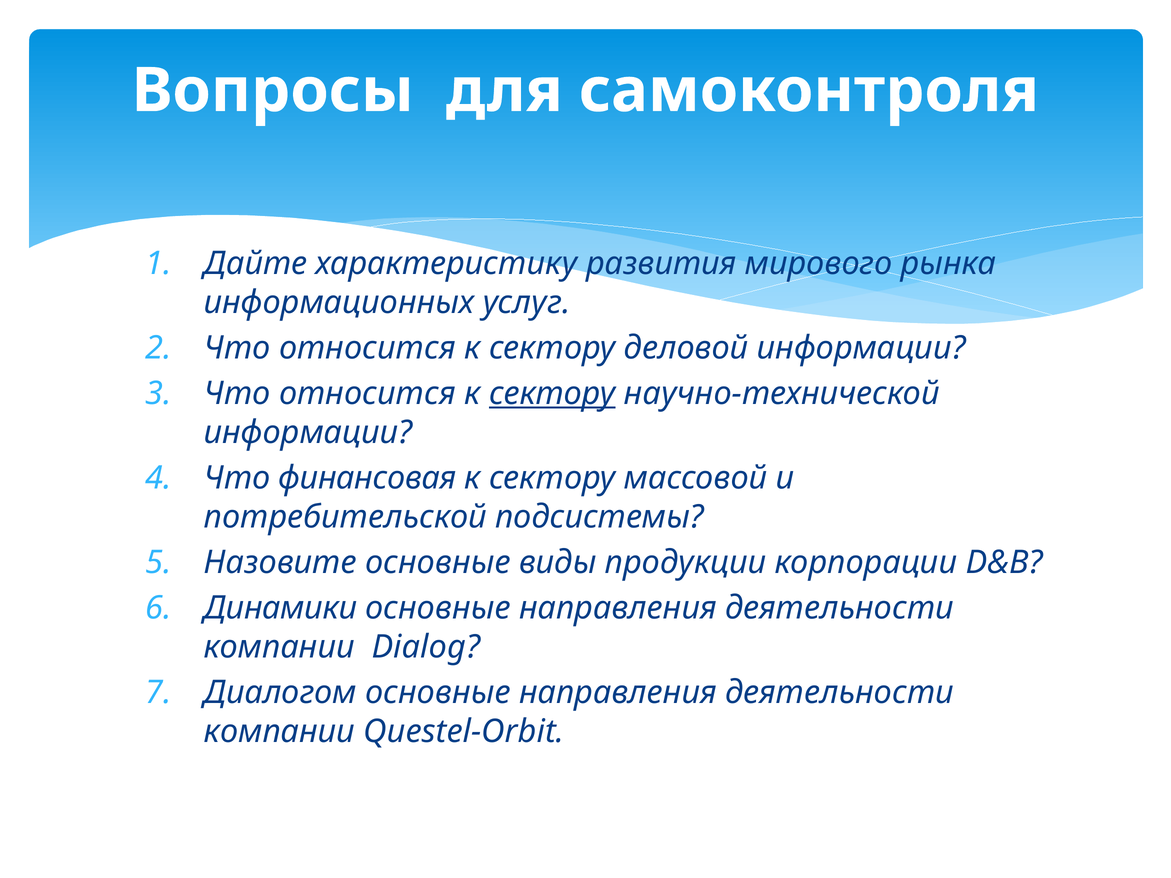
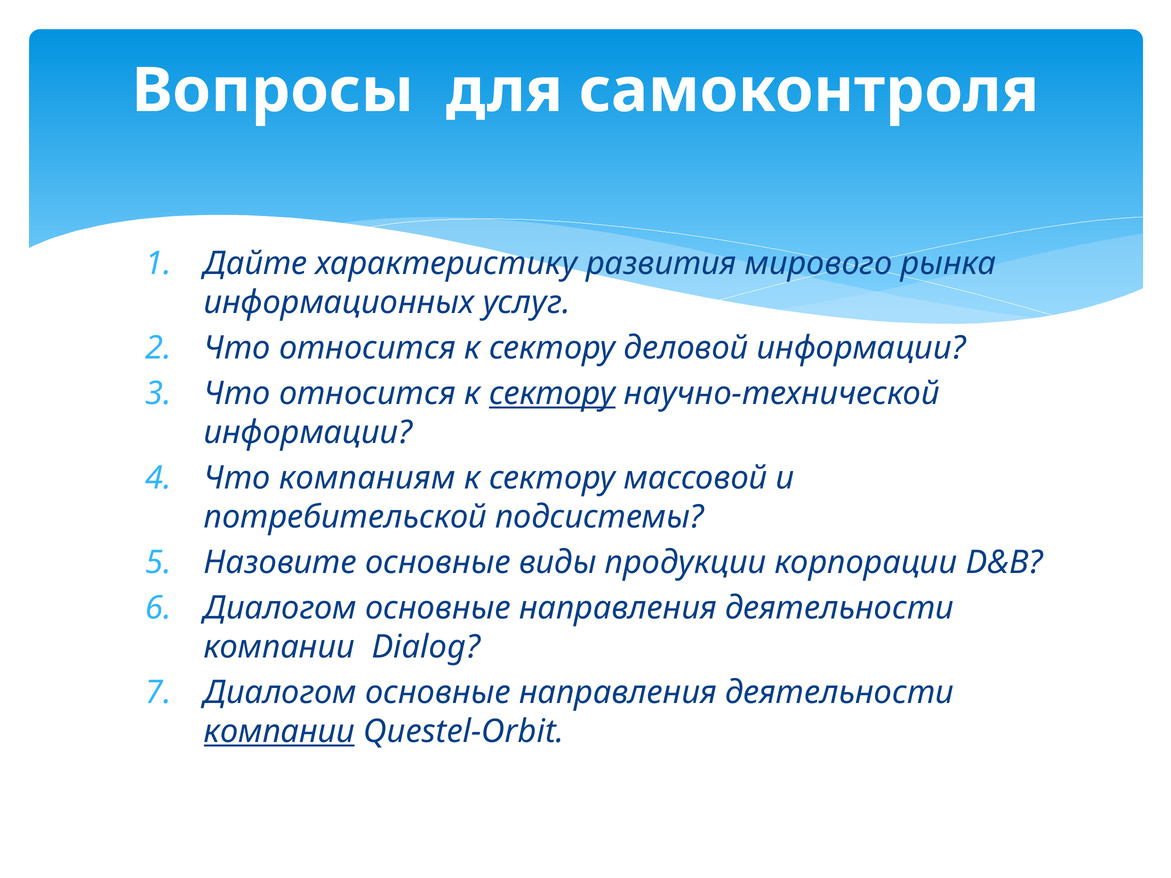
финансовая: финансовая -> компаниям
Динамики at (280, 608): Динамики -> Диалогом
компании at (279, 732) underline: none -> present
